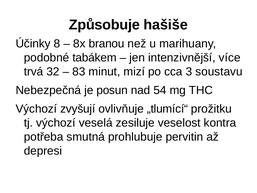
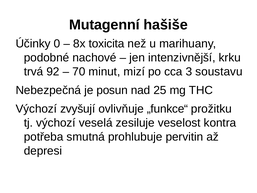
Způsobuje: Způsobuje -> Mutagenní
8: 8 -> 0
branou: branou -> toxicita
tabákem: tabákem -> nachové
více: více -> krku
32: 32 -> 92
83: 83 -> 70
54: 54 -> 25
„tlumící“: „tlumící“ -> „funkce“
